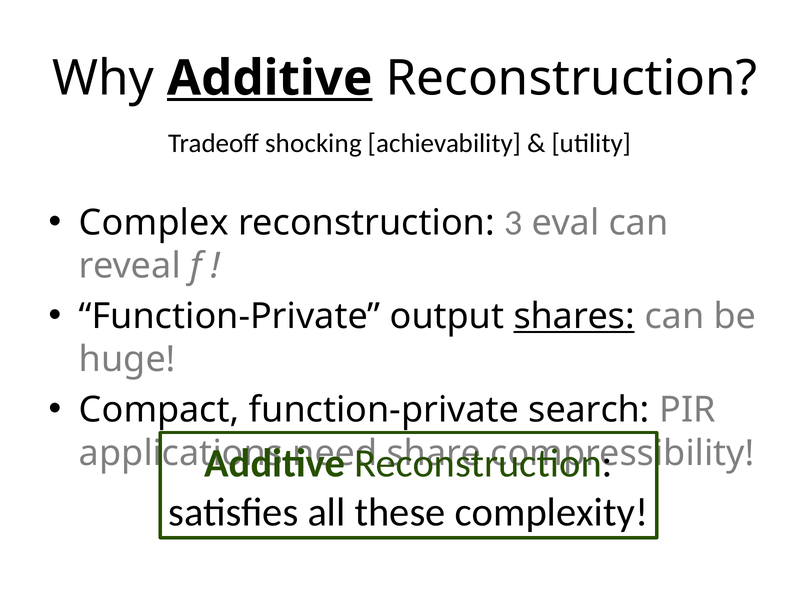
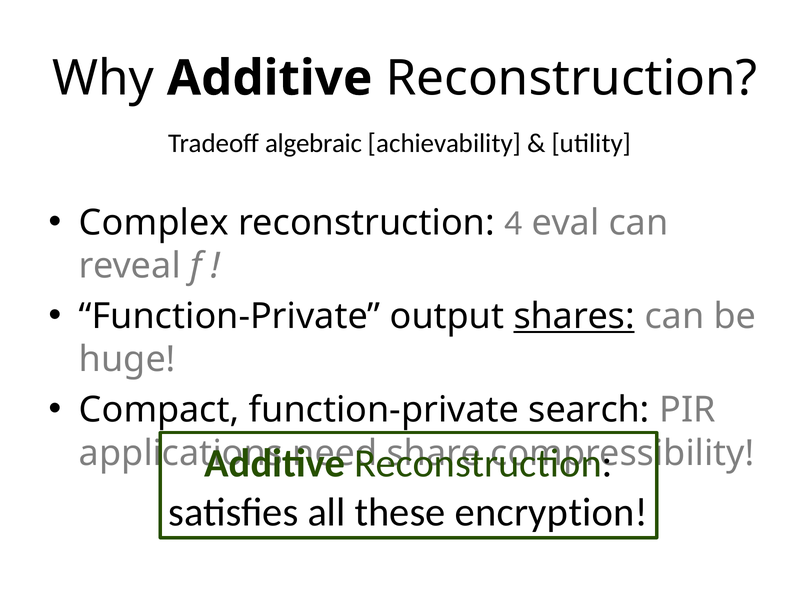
Additive at (270, 78) underline: present -> none
shocking: shocking -> algebraic
3: 3 -> 4
complexity: complexity -> encryption
